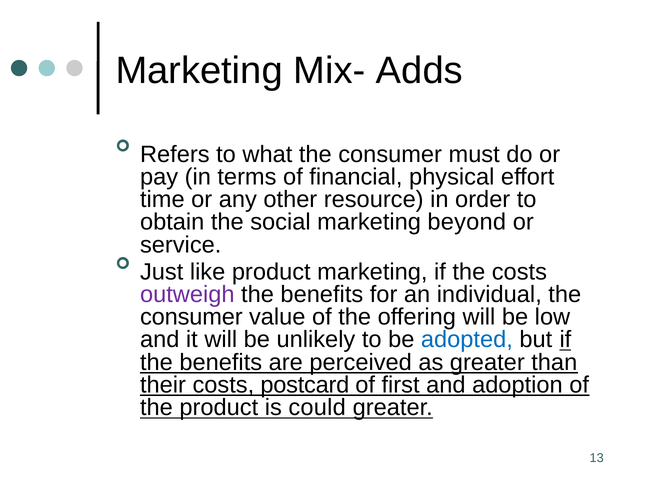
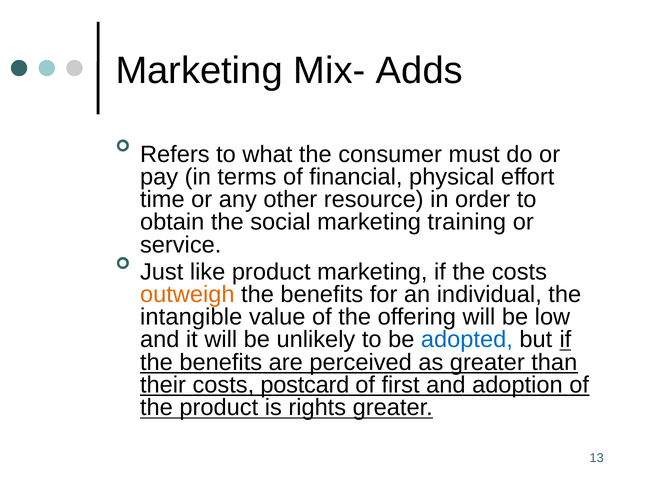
beyond: beyond -> training
outweigh colour: purple -> orange
consumer at (191, 317): consumer -> intangible
could: could -> rights
